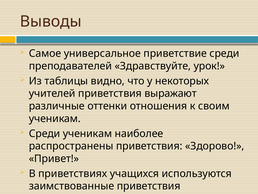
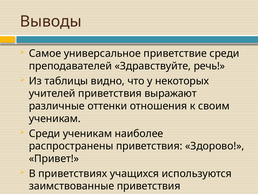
урок: урок -> речь
